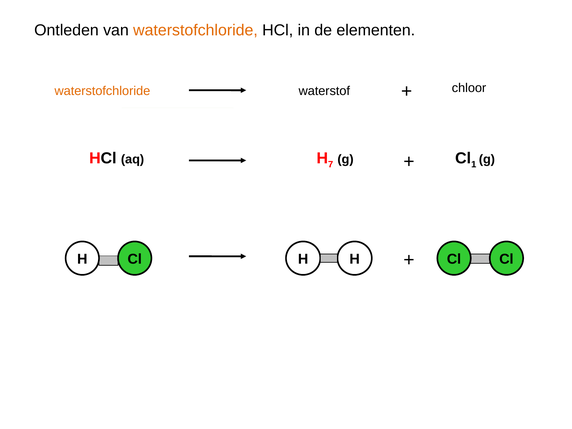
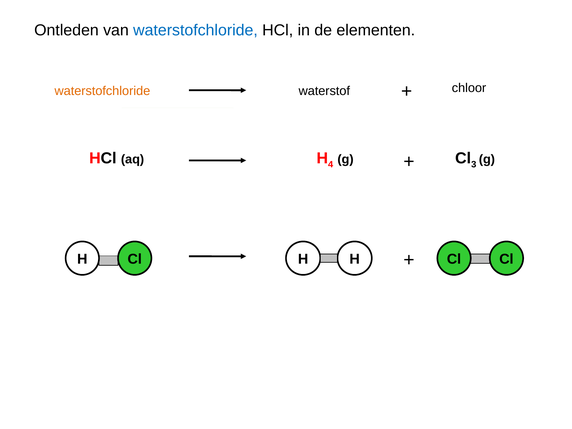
waterstofchloride at (195, 30) colour: orange -> blue
7: 7 -> 4
1: 1 -> 3
